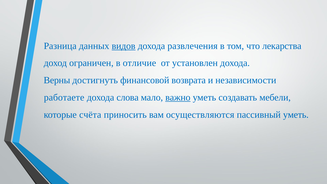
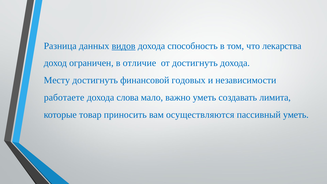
развлечения: развлечения -> способность
от установлен: установлен -> достигнуть
Верны: Верны -> Месту
возврата: возврата -> годовых
важно underline: present -> none
мебели: мебели -> лимита
счёта: счёта -> товар
